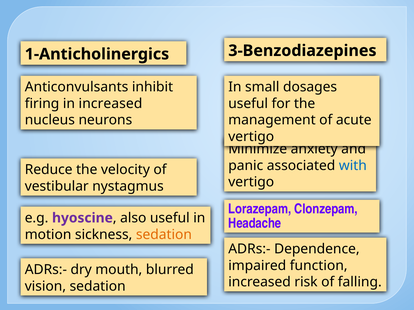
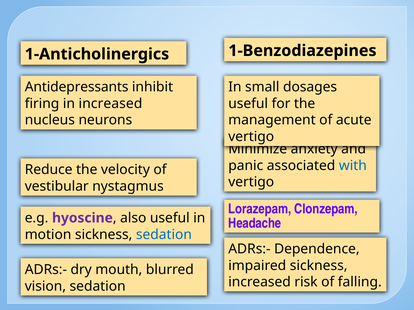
3-Benzodiazepines: 3-Benzodiazepines -> 1-Benzodiazepines
Anticonvulsants: Anticonvulsants -> Antidepressants
sedation at (164, 235) colour: orange -> blue
impaired function: function -> sickness
